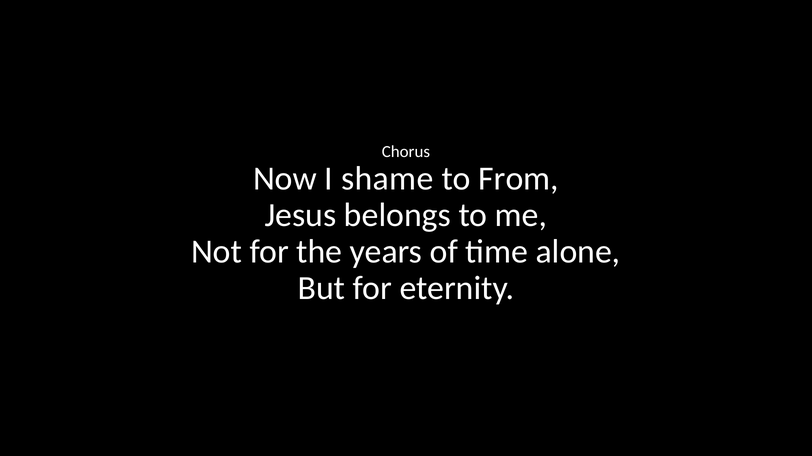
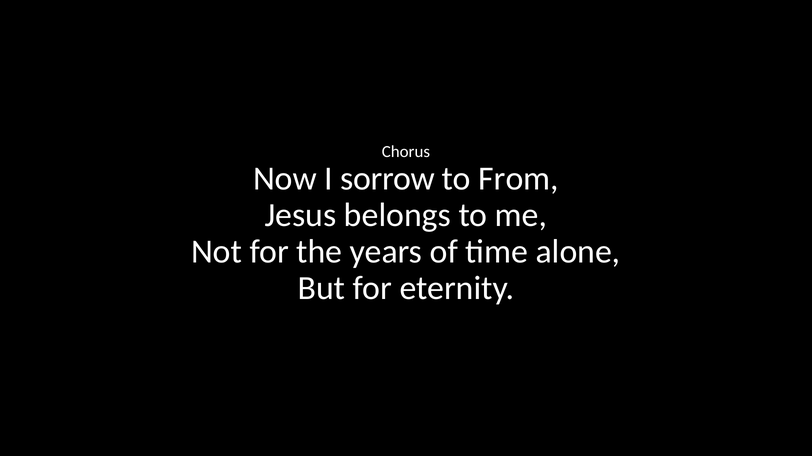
shame: shame -> sorrow
